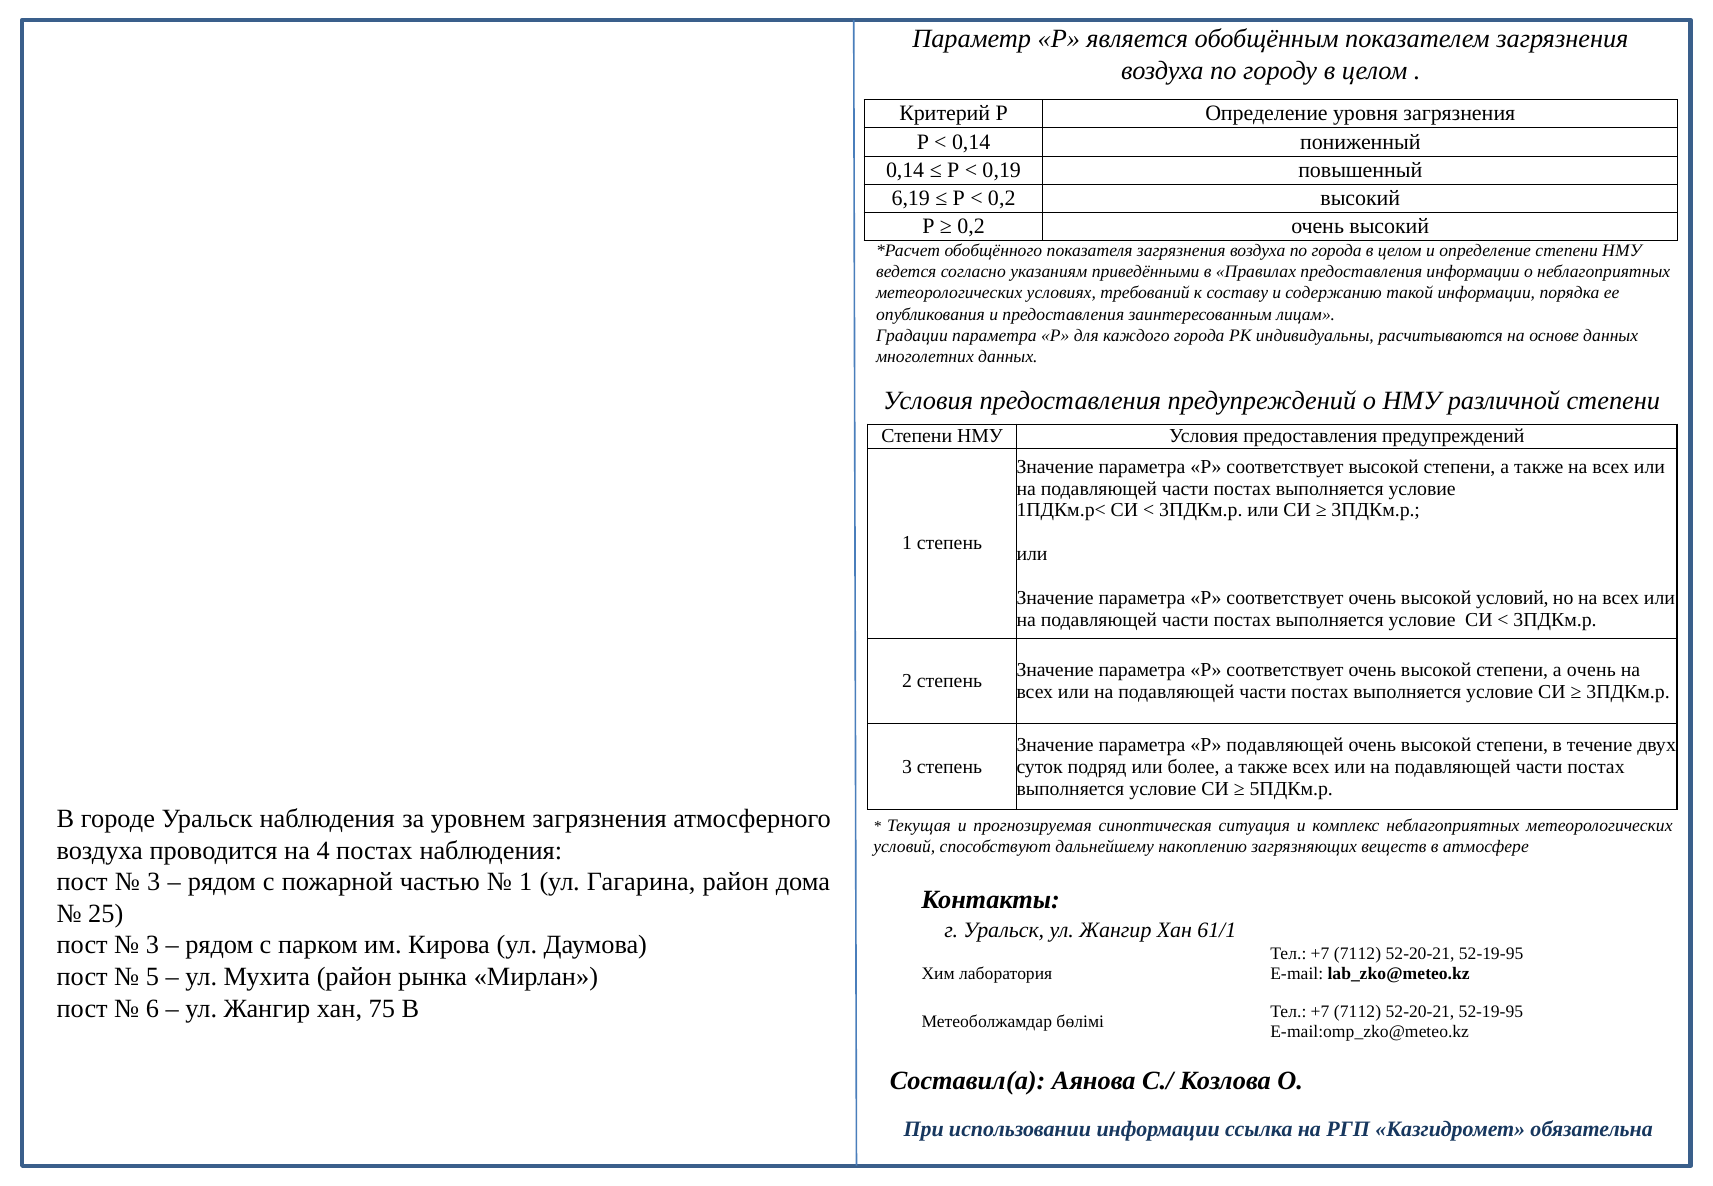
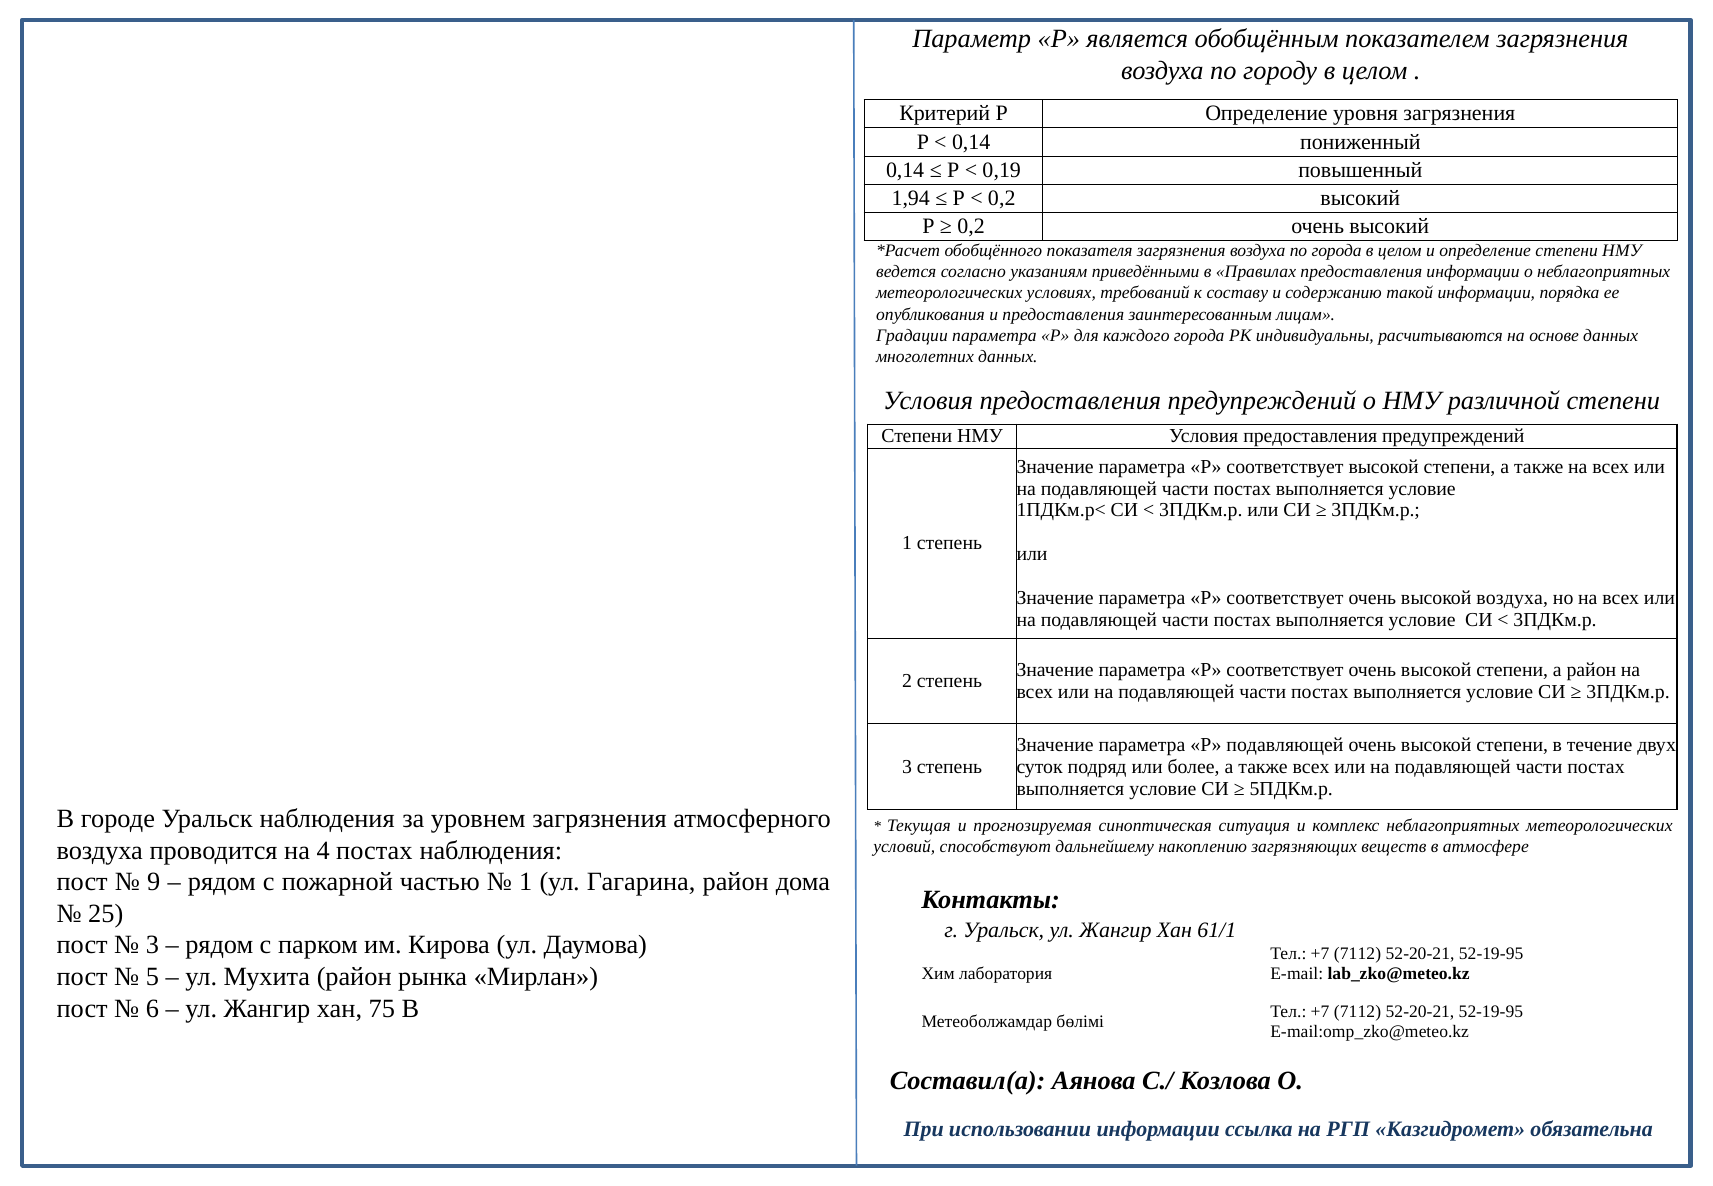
6,19: 6,19 -> 1,94
высокой условий: условий -> воздуха
а очень: очень -> район
3 at (154, 882): 3 -> 9
